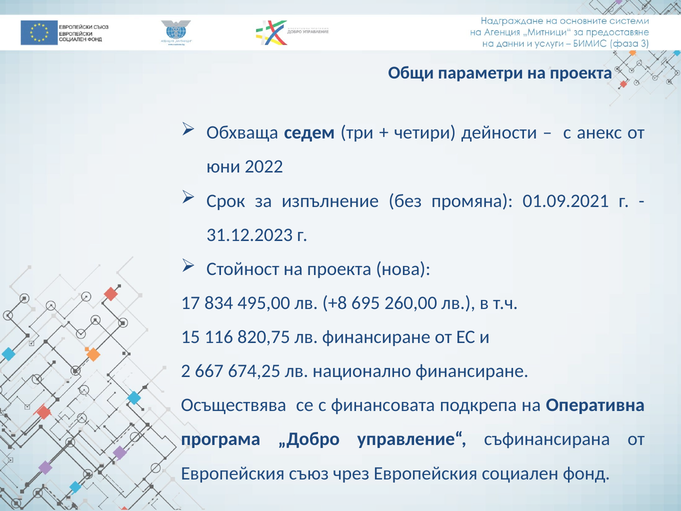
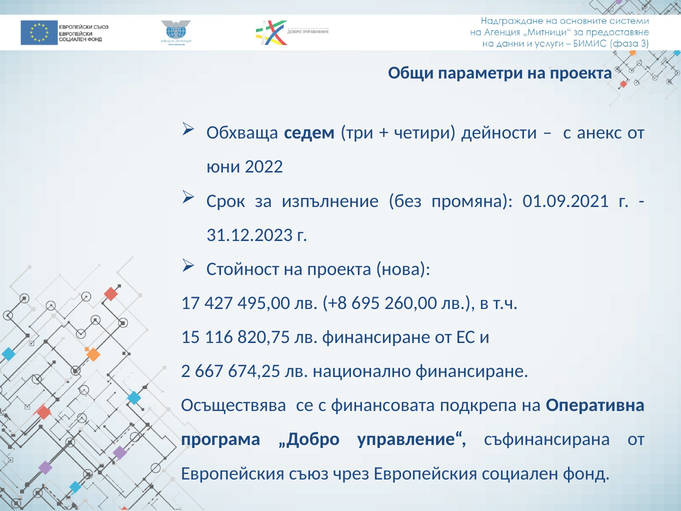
834: 834 -> 427
